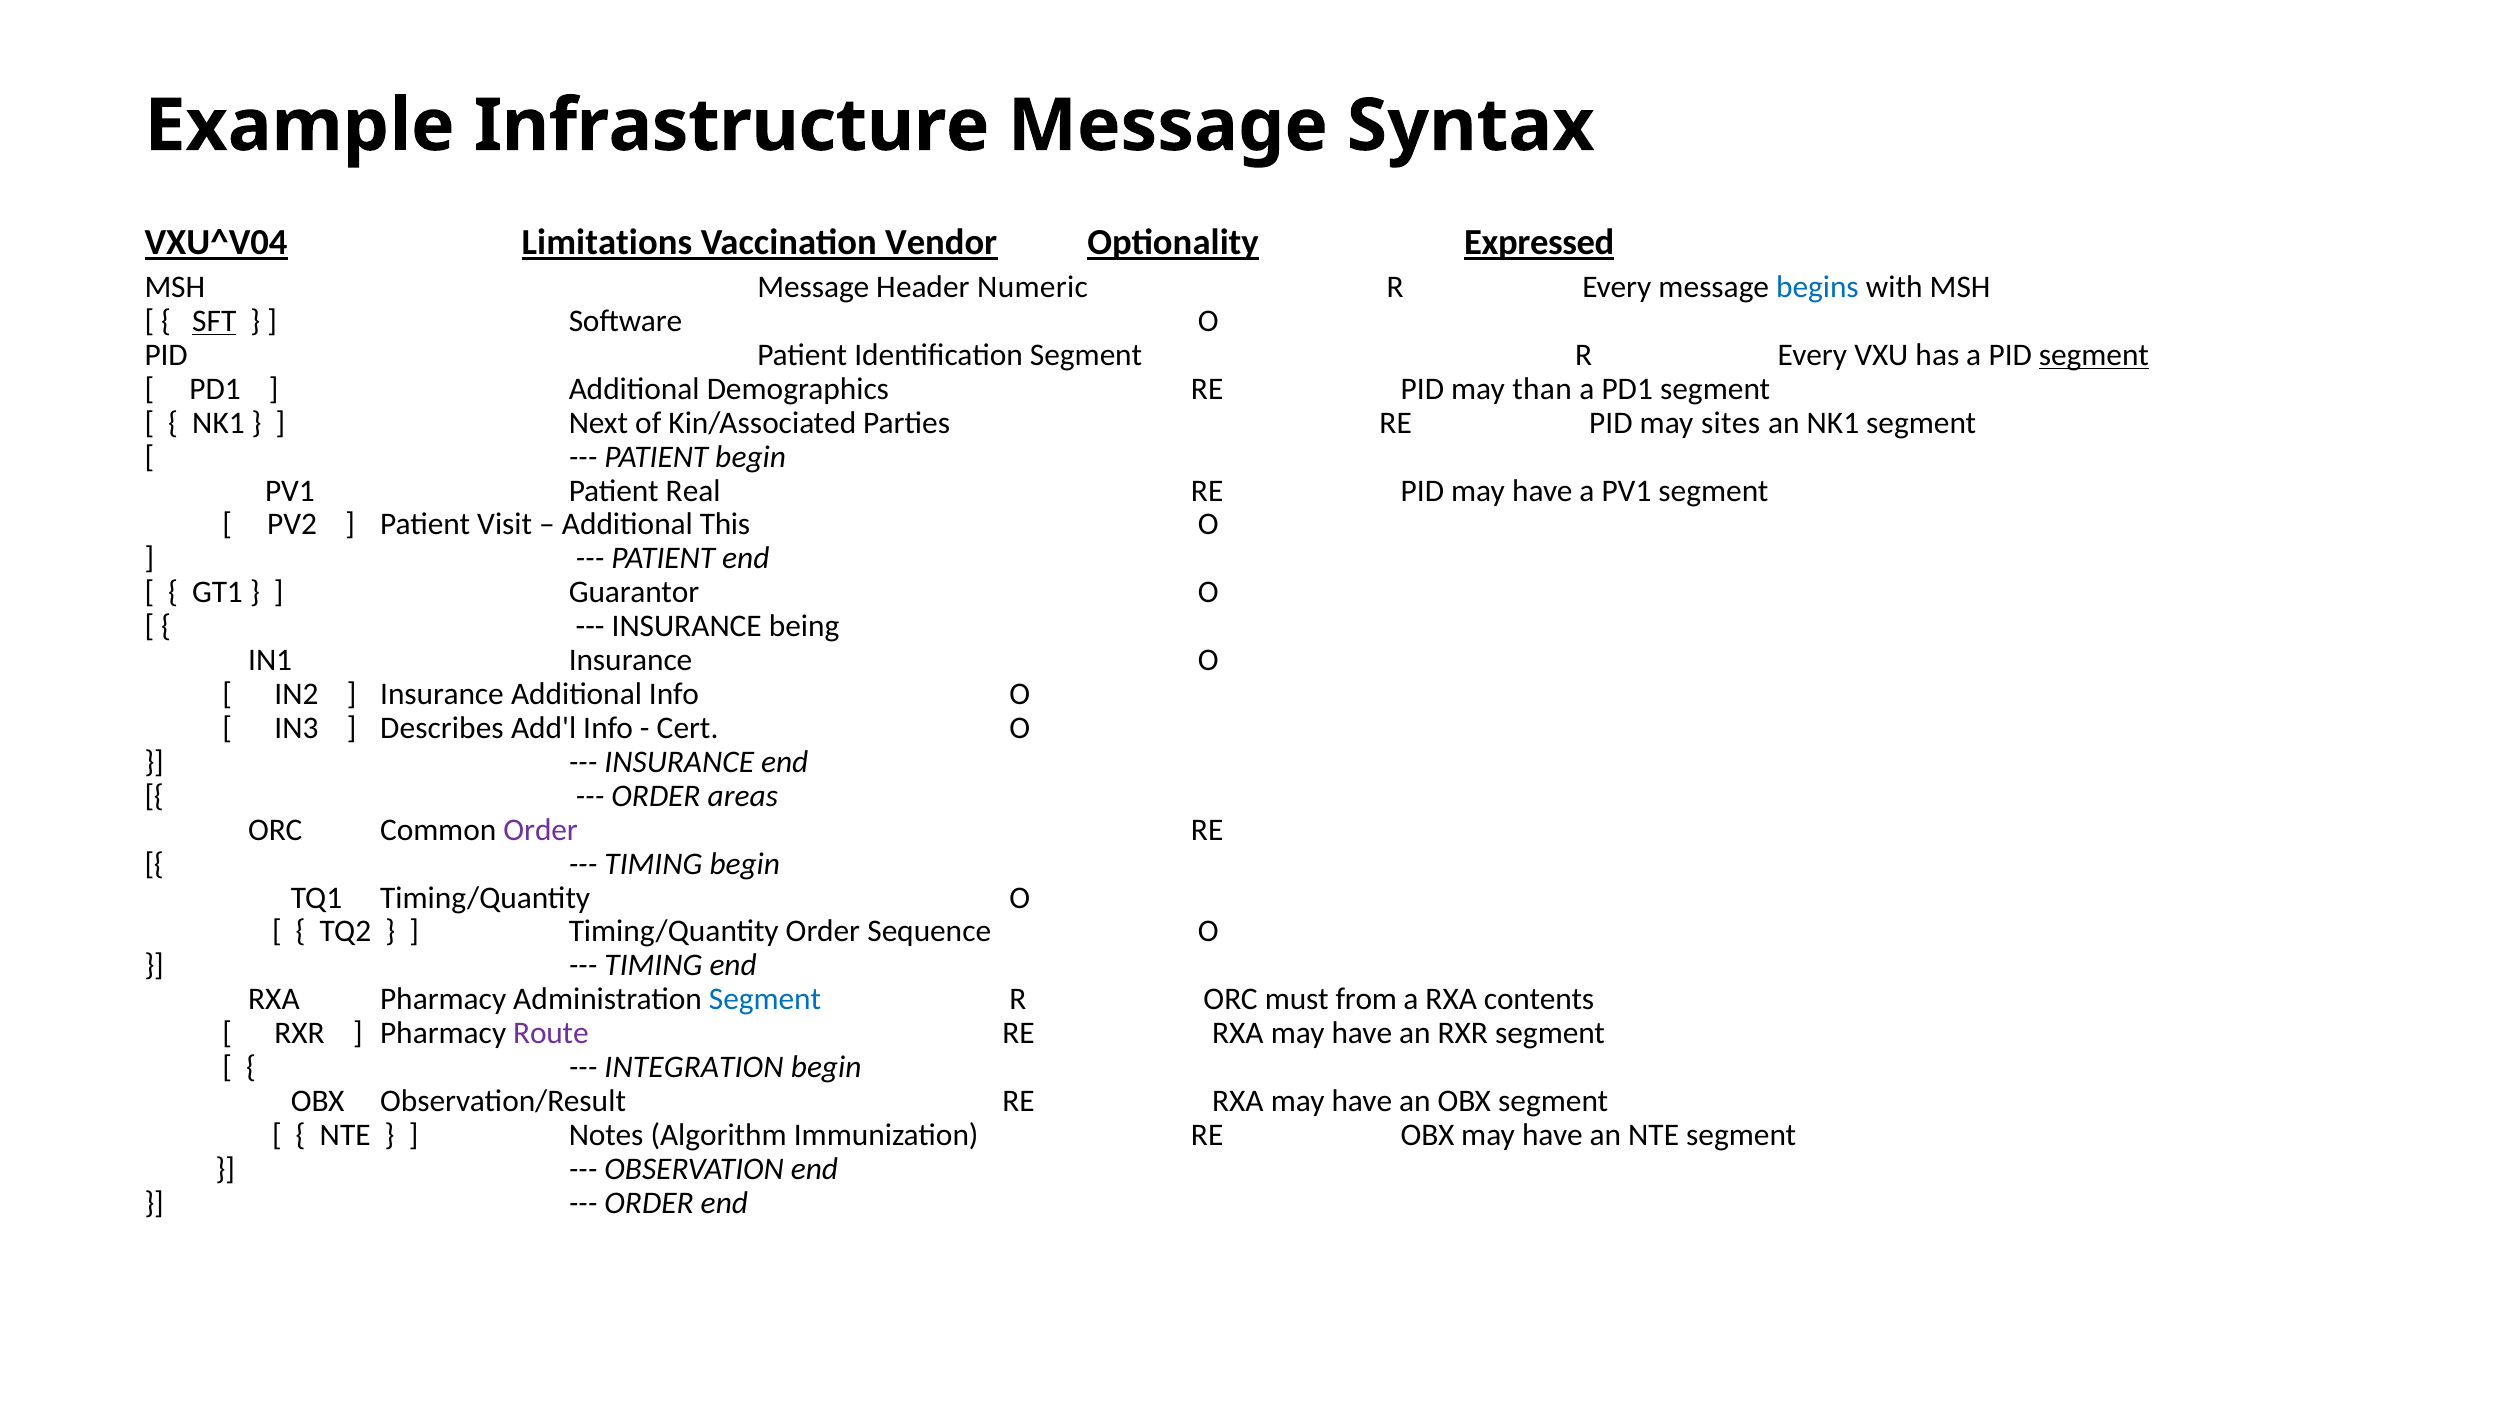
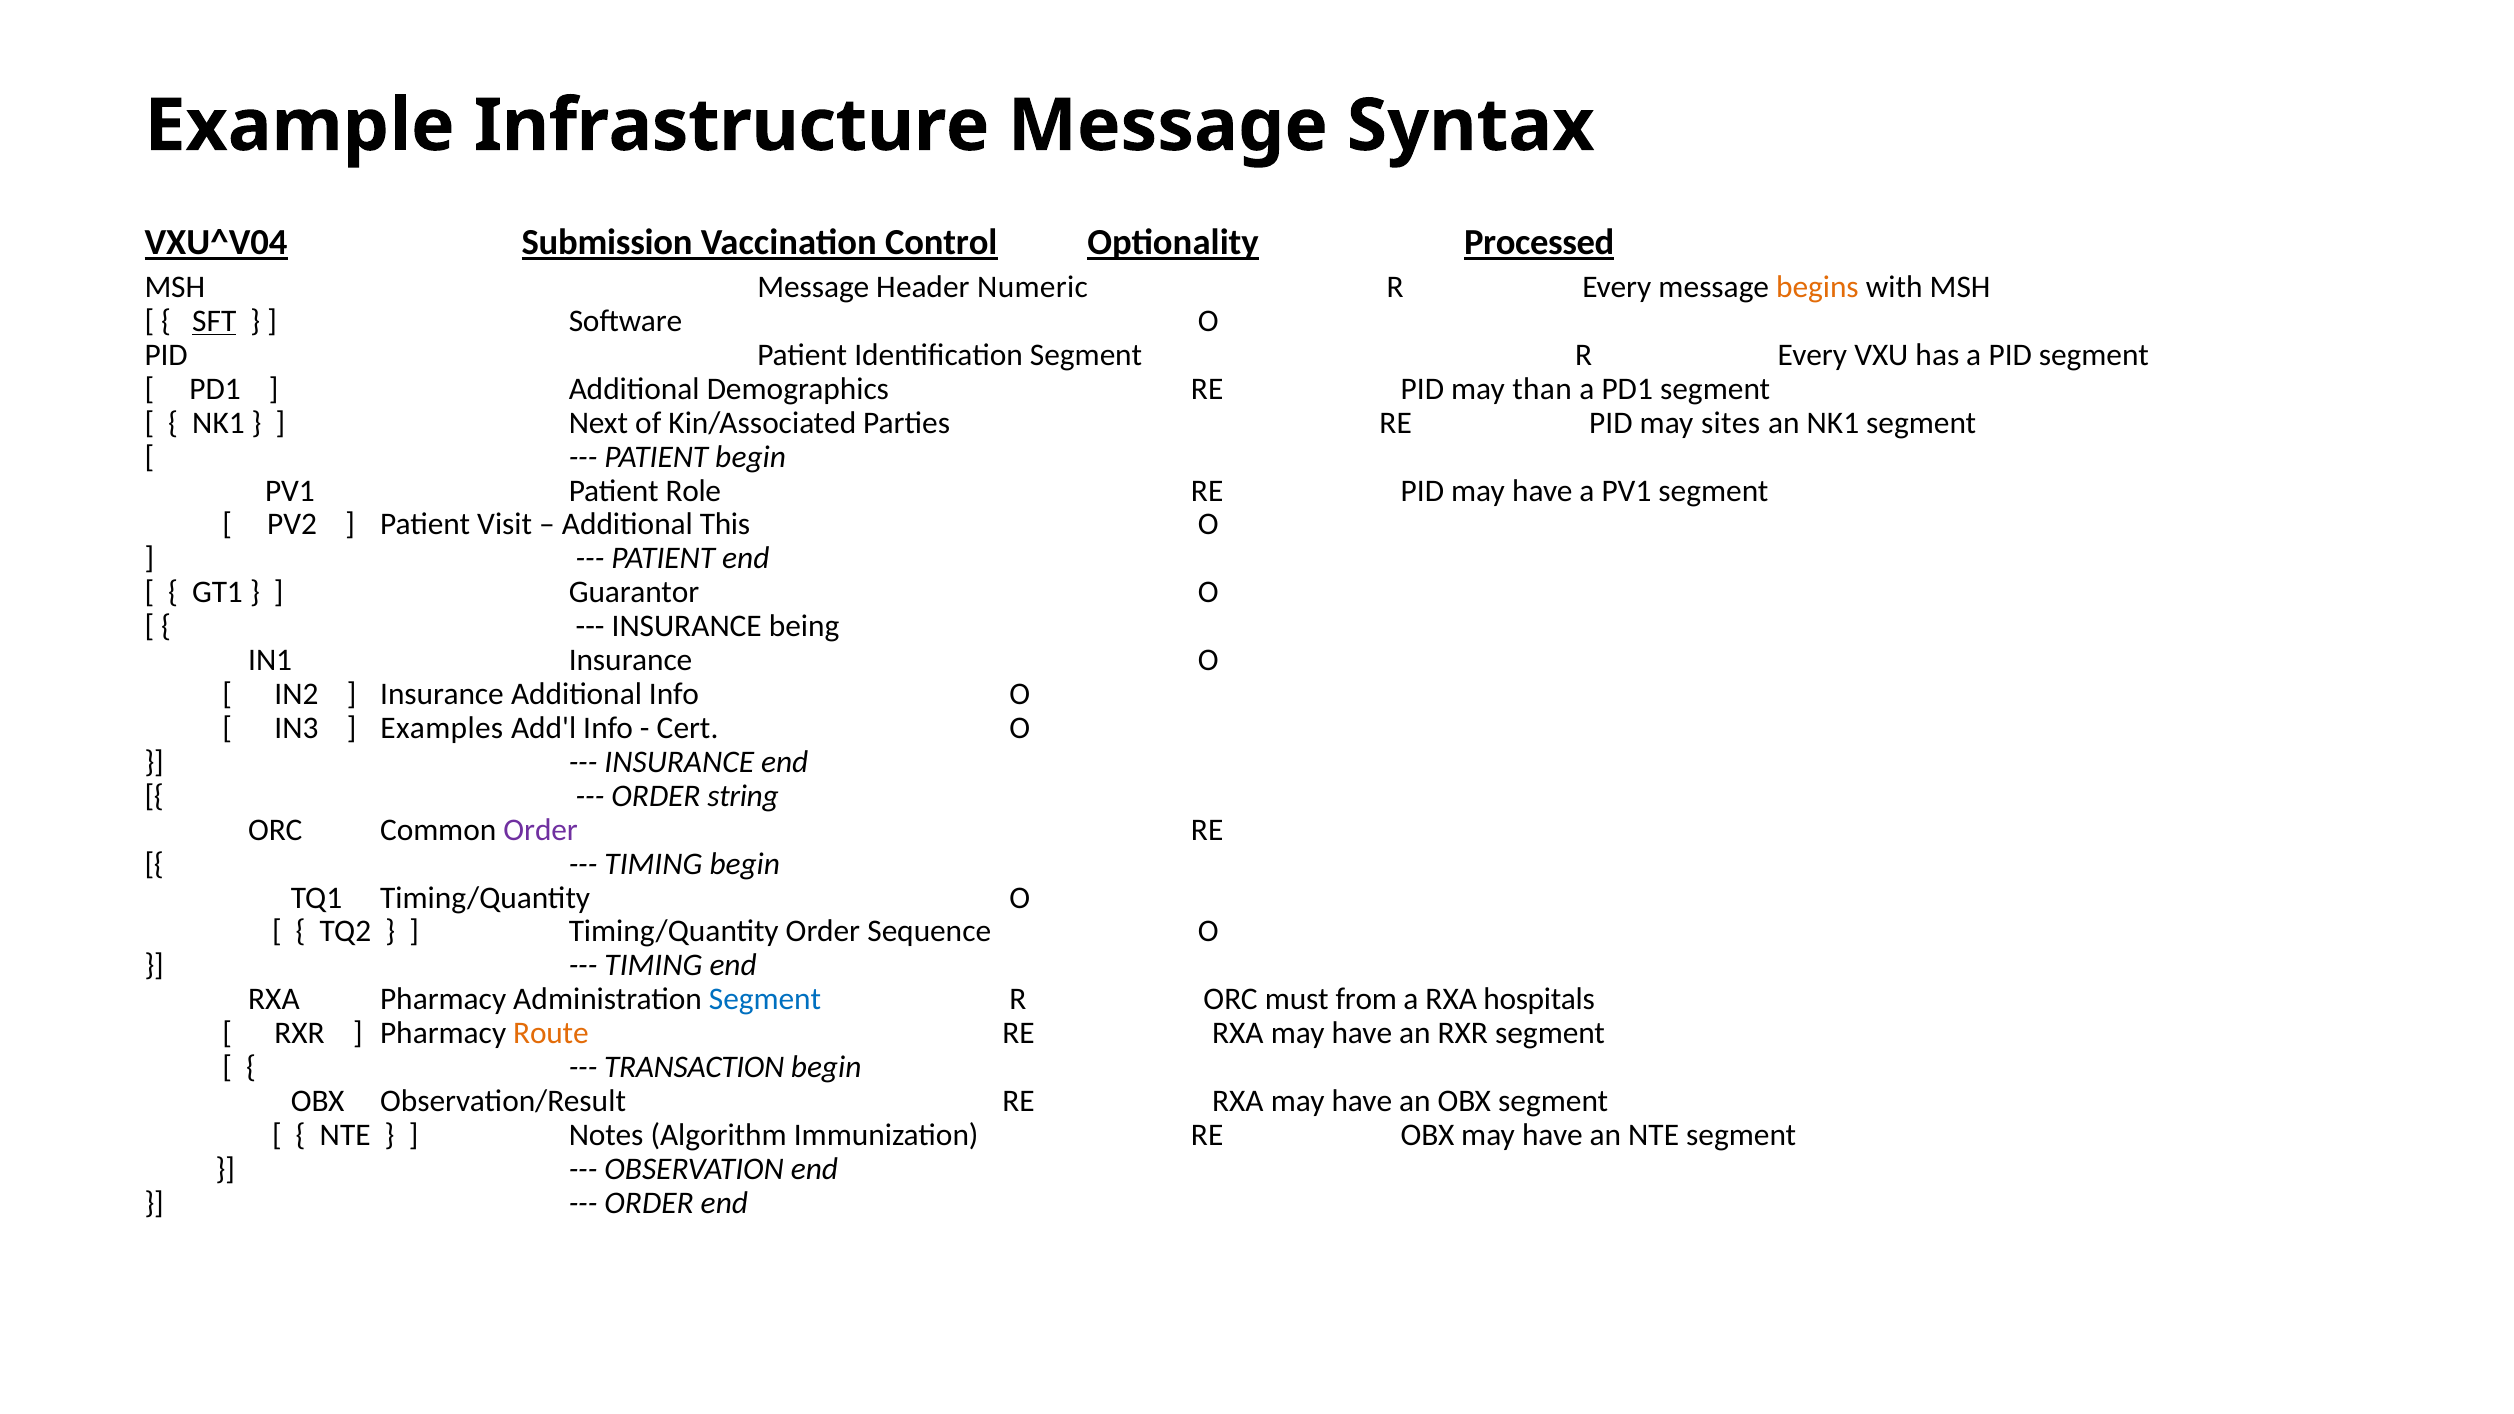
Limitations: Limitations -> Submission
Vendor: Vendor -> Control
Expressed: Expressed -> Processed
begins colour: blue -> orange
segment at (2094, 355) underline: present -> none
Real: Real -> Role
Describes: Describes -> Examples
areas: areas -> string
contents: contents -> hospitals
Route colour: purple -> orange
INTEGRATION: INTEGRATION -> TRANSACTION
